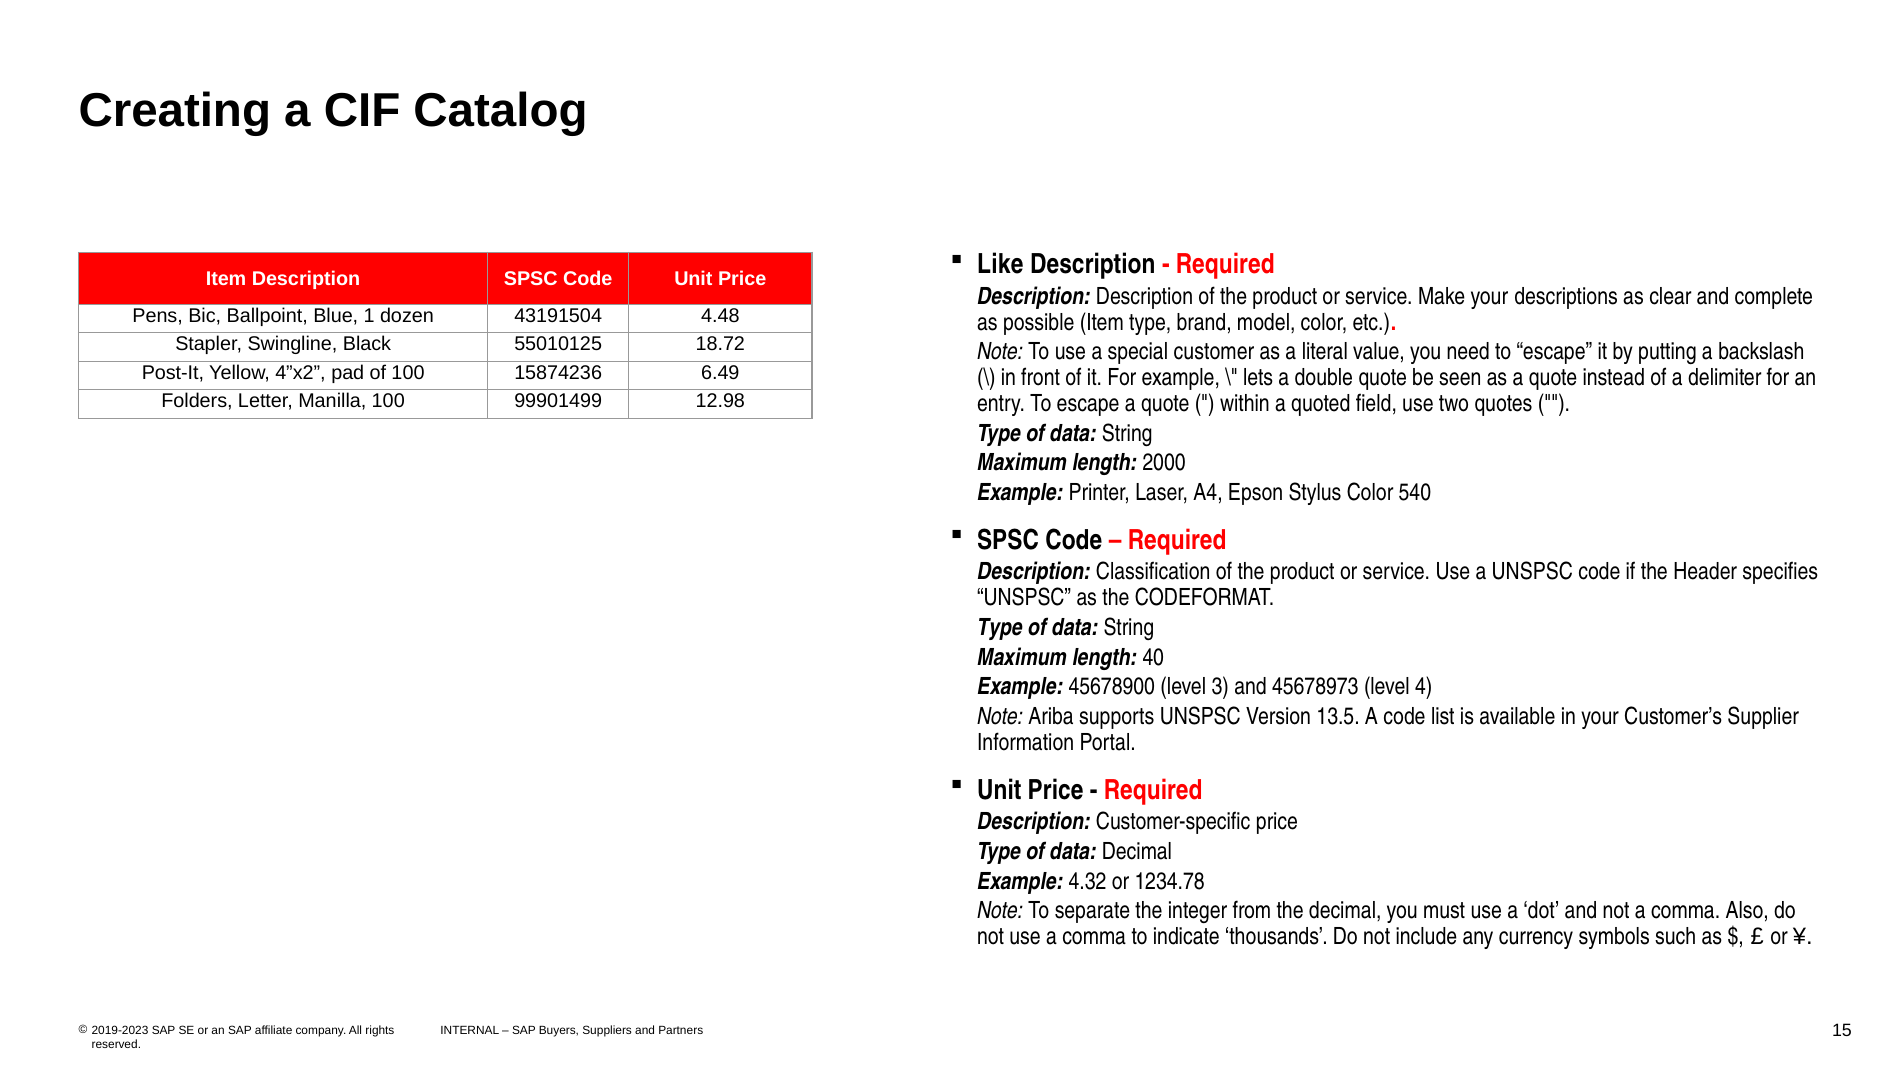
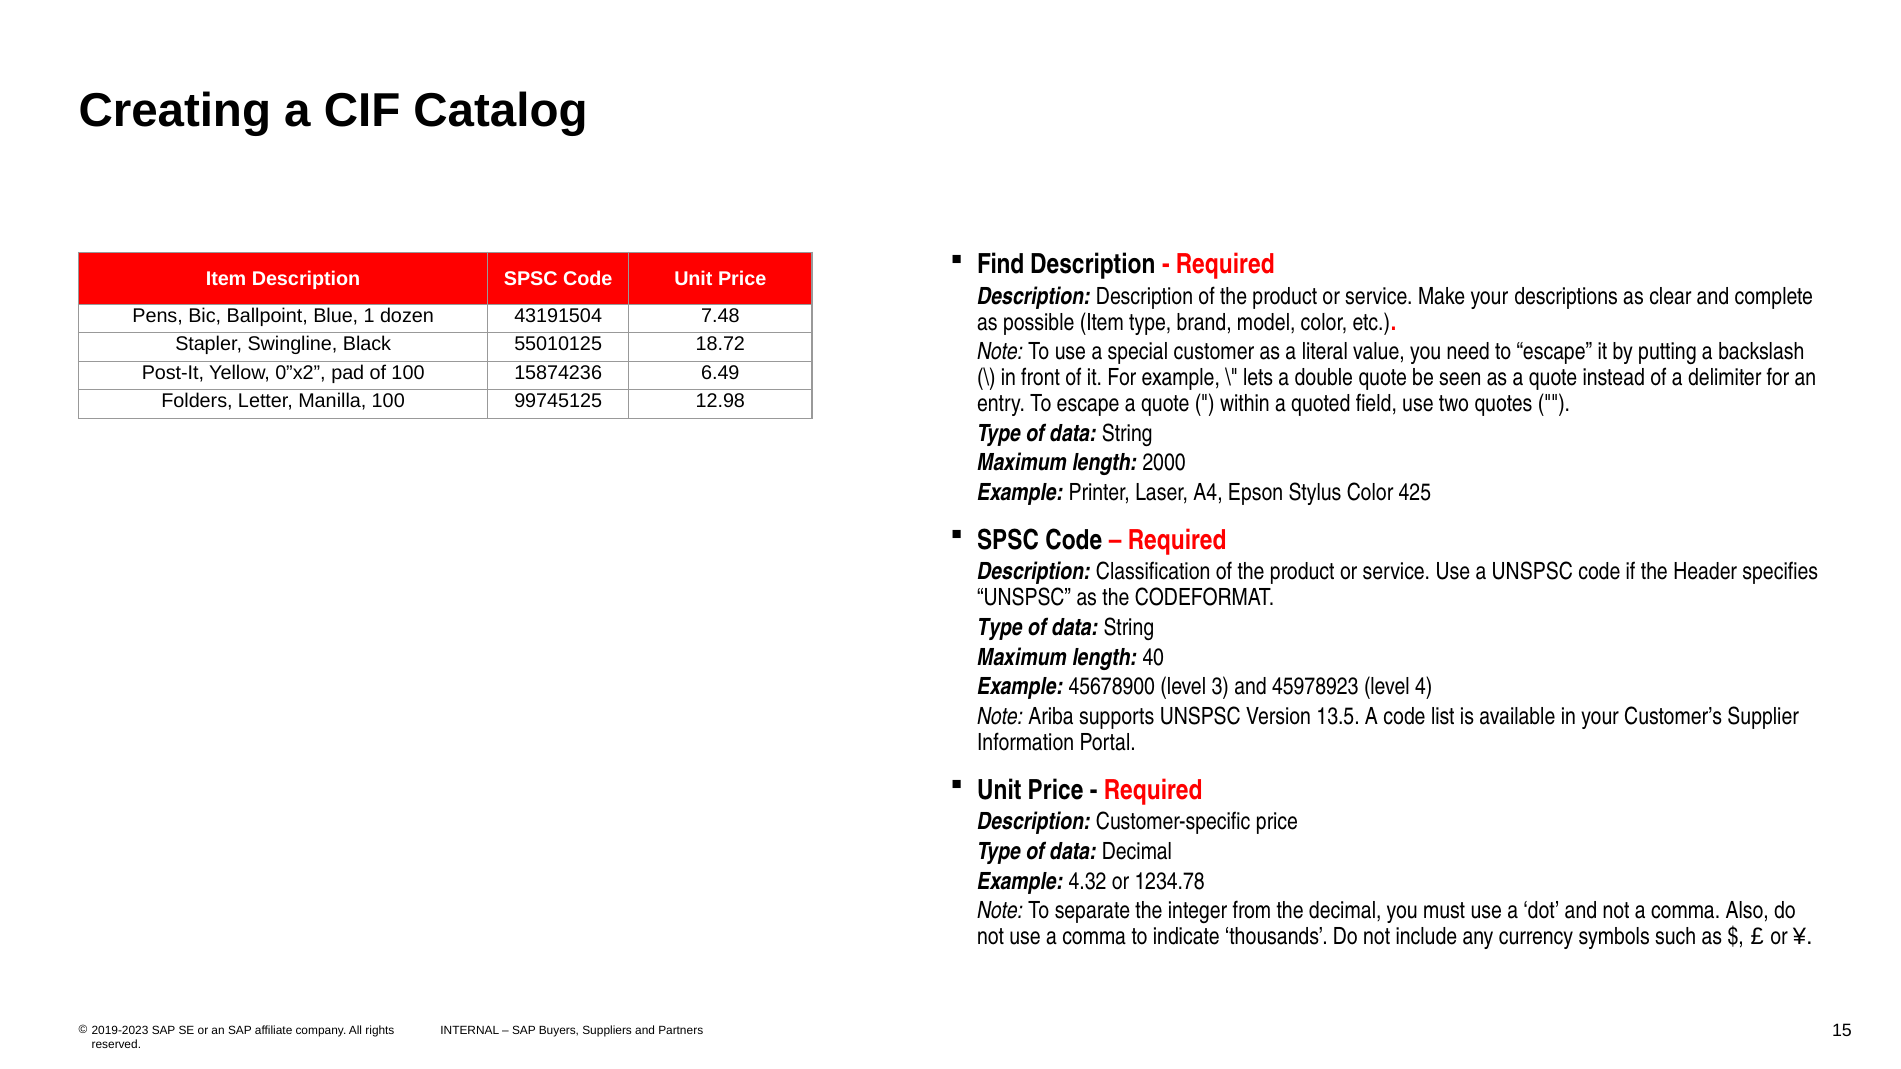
Like: Like -> Find
4.48: 4.48 -> 7.48
4”x2: 4”x2 -> 0”x2
99901499: 99901499 -> 99745125
540: 540 -> 425
45678973: 45678973 -> 45978923
